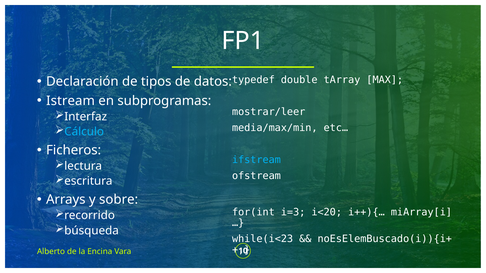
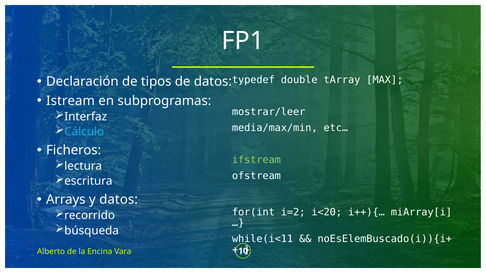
ifstream colour: light blue -> light green
y sobre: sobre -> datos
i=3: i=3 -> i=2
while(i<23: while(i<23 -> while(i<11
